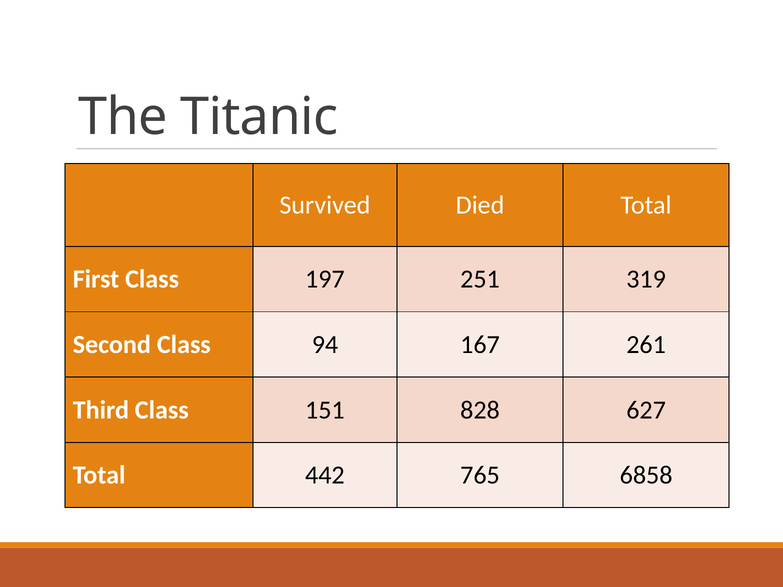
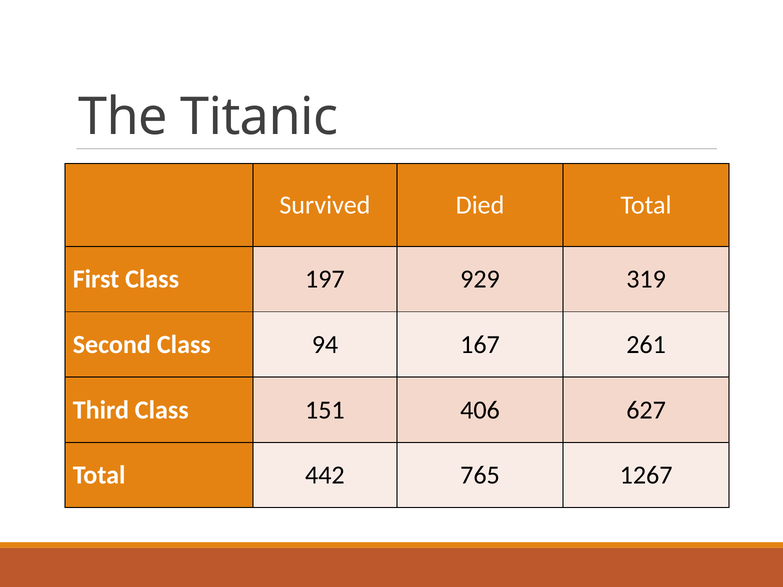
251: 251 -> 929
828: 828 -> 406
6858: 6858 -> 1267
